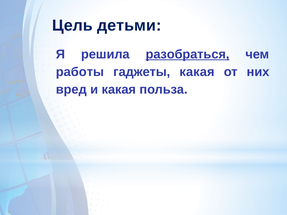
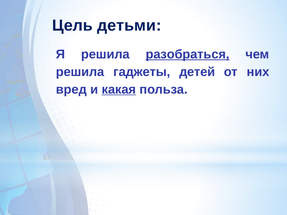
работы at (80, 72): работы -> решила
гаджеты какая: какая -> детей
какая at (119, 90) underline: none -> present
